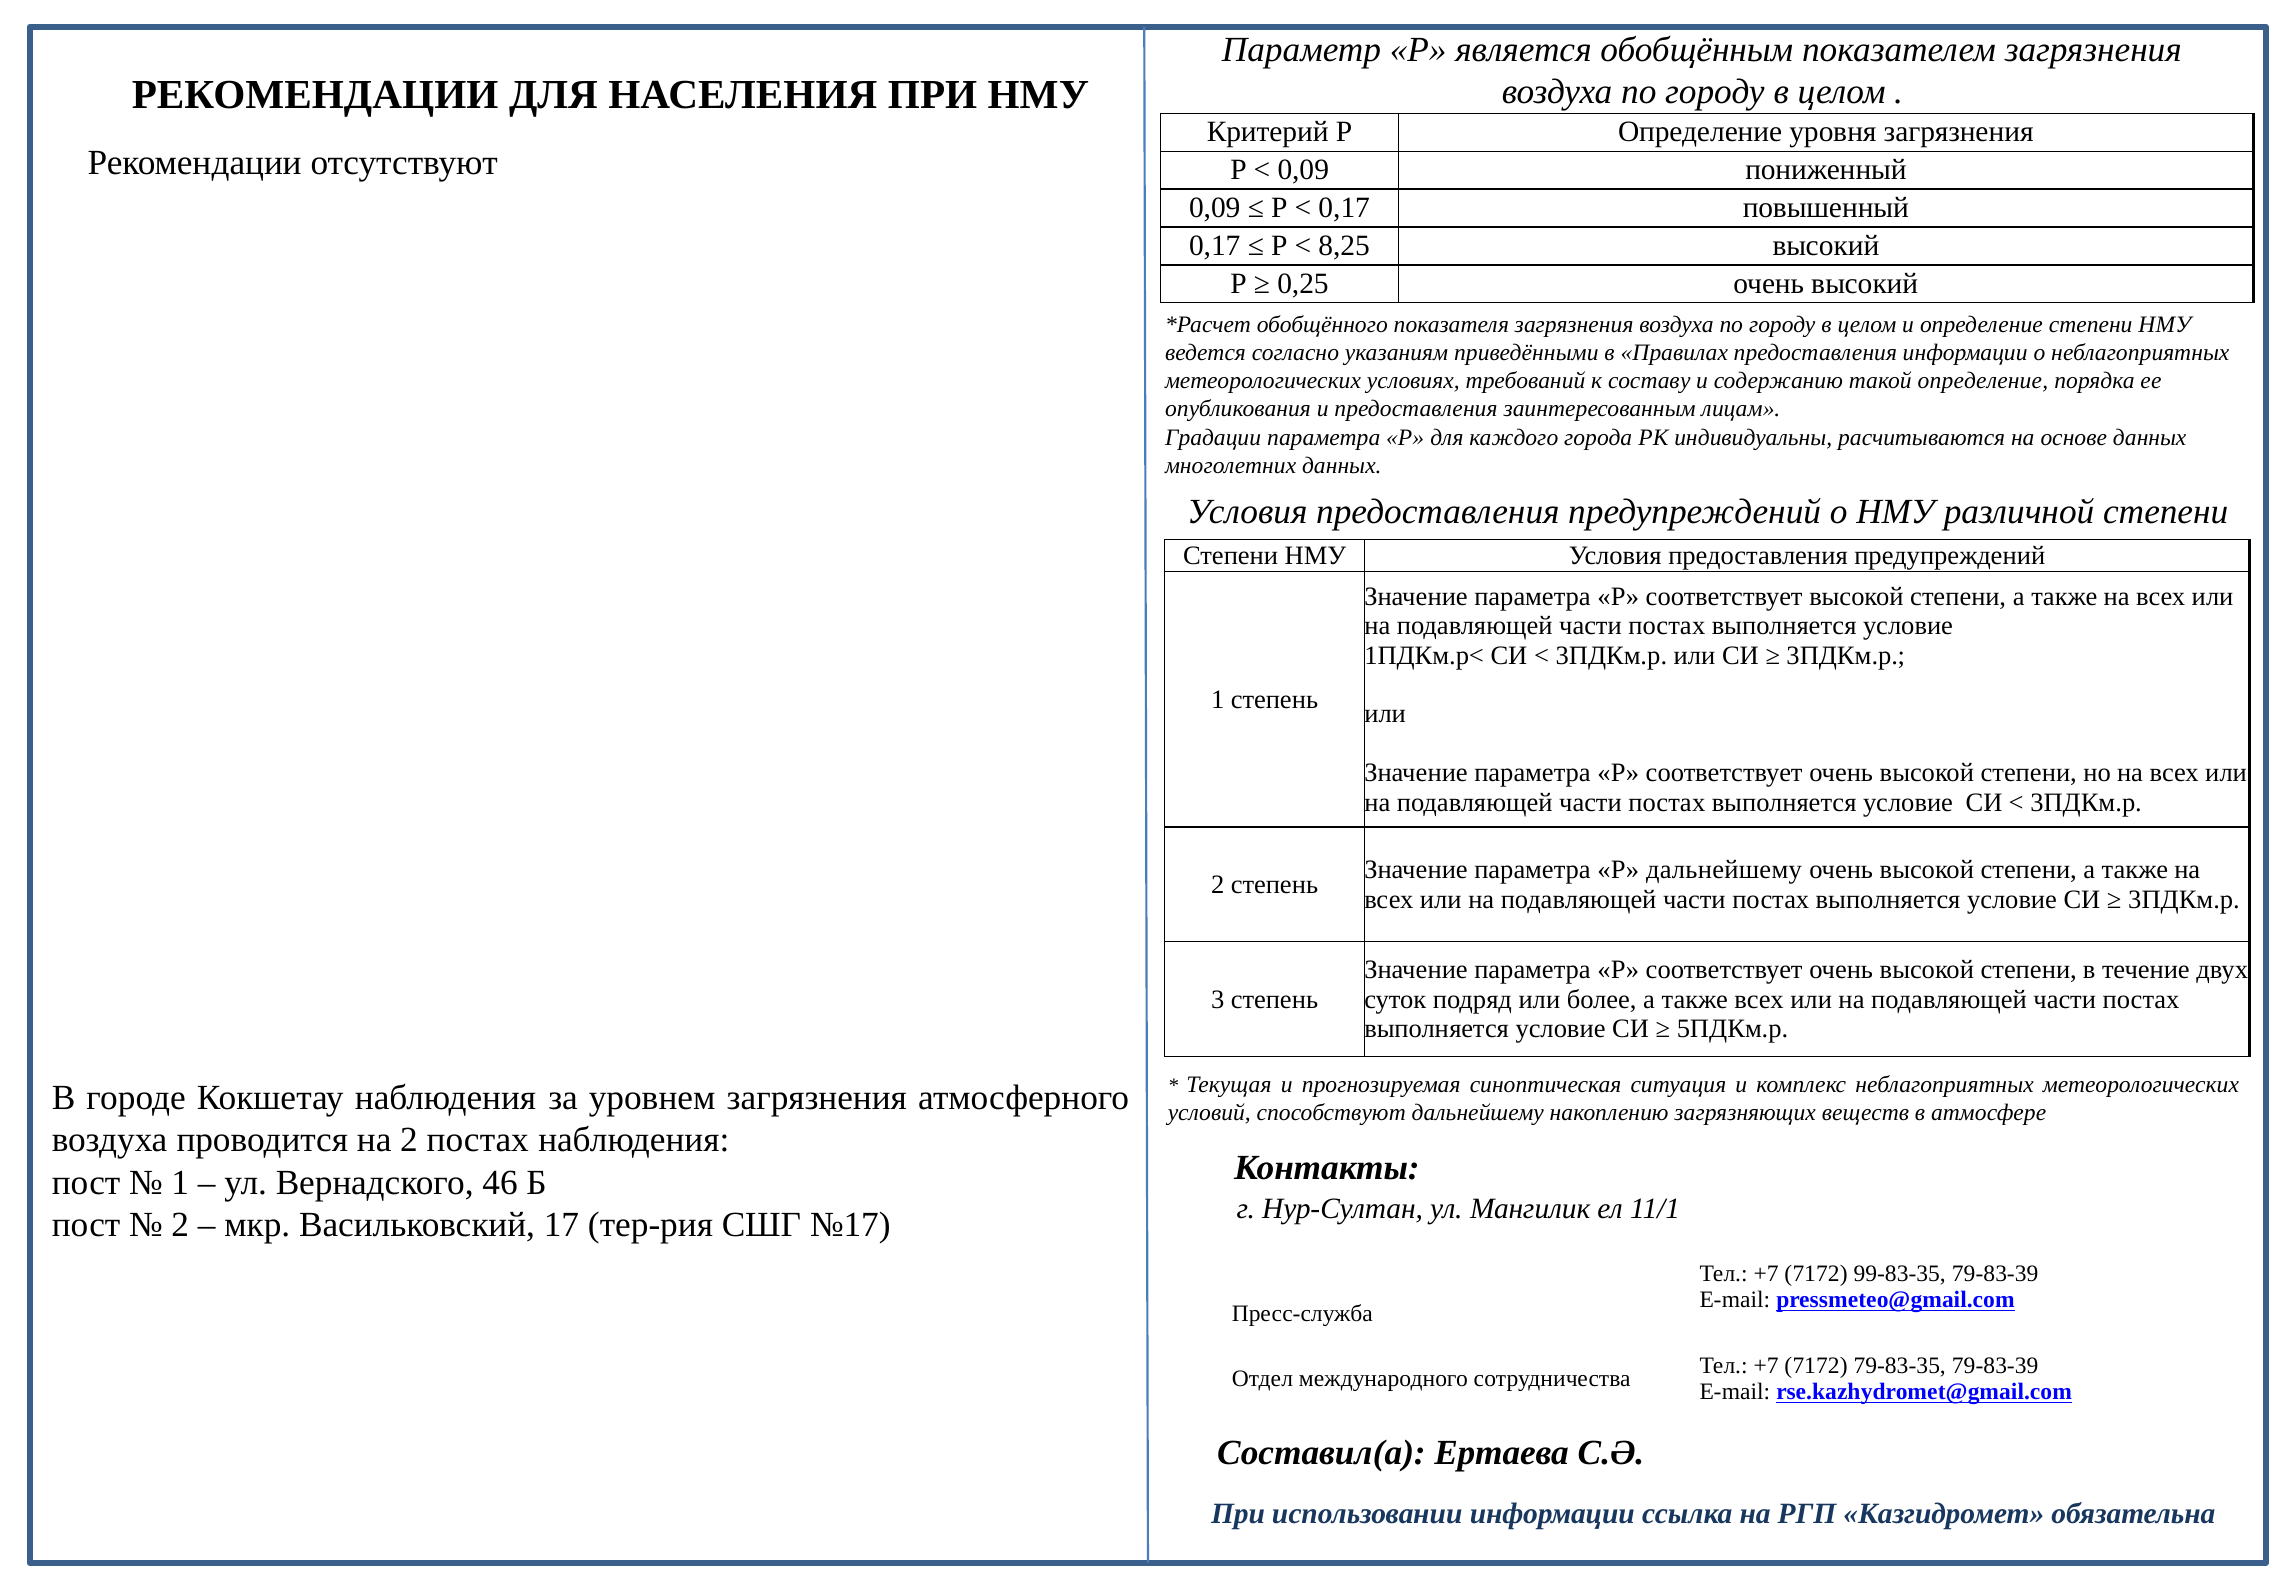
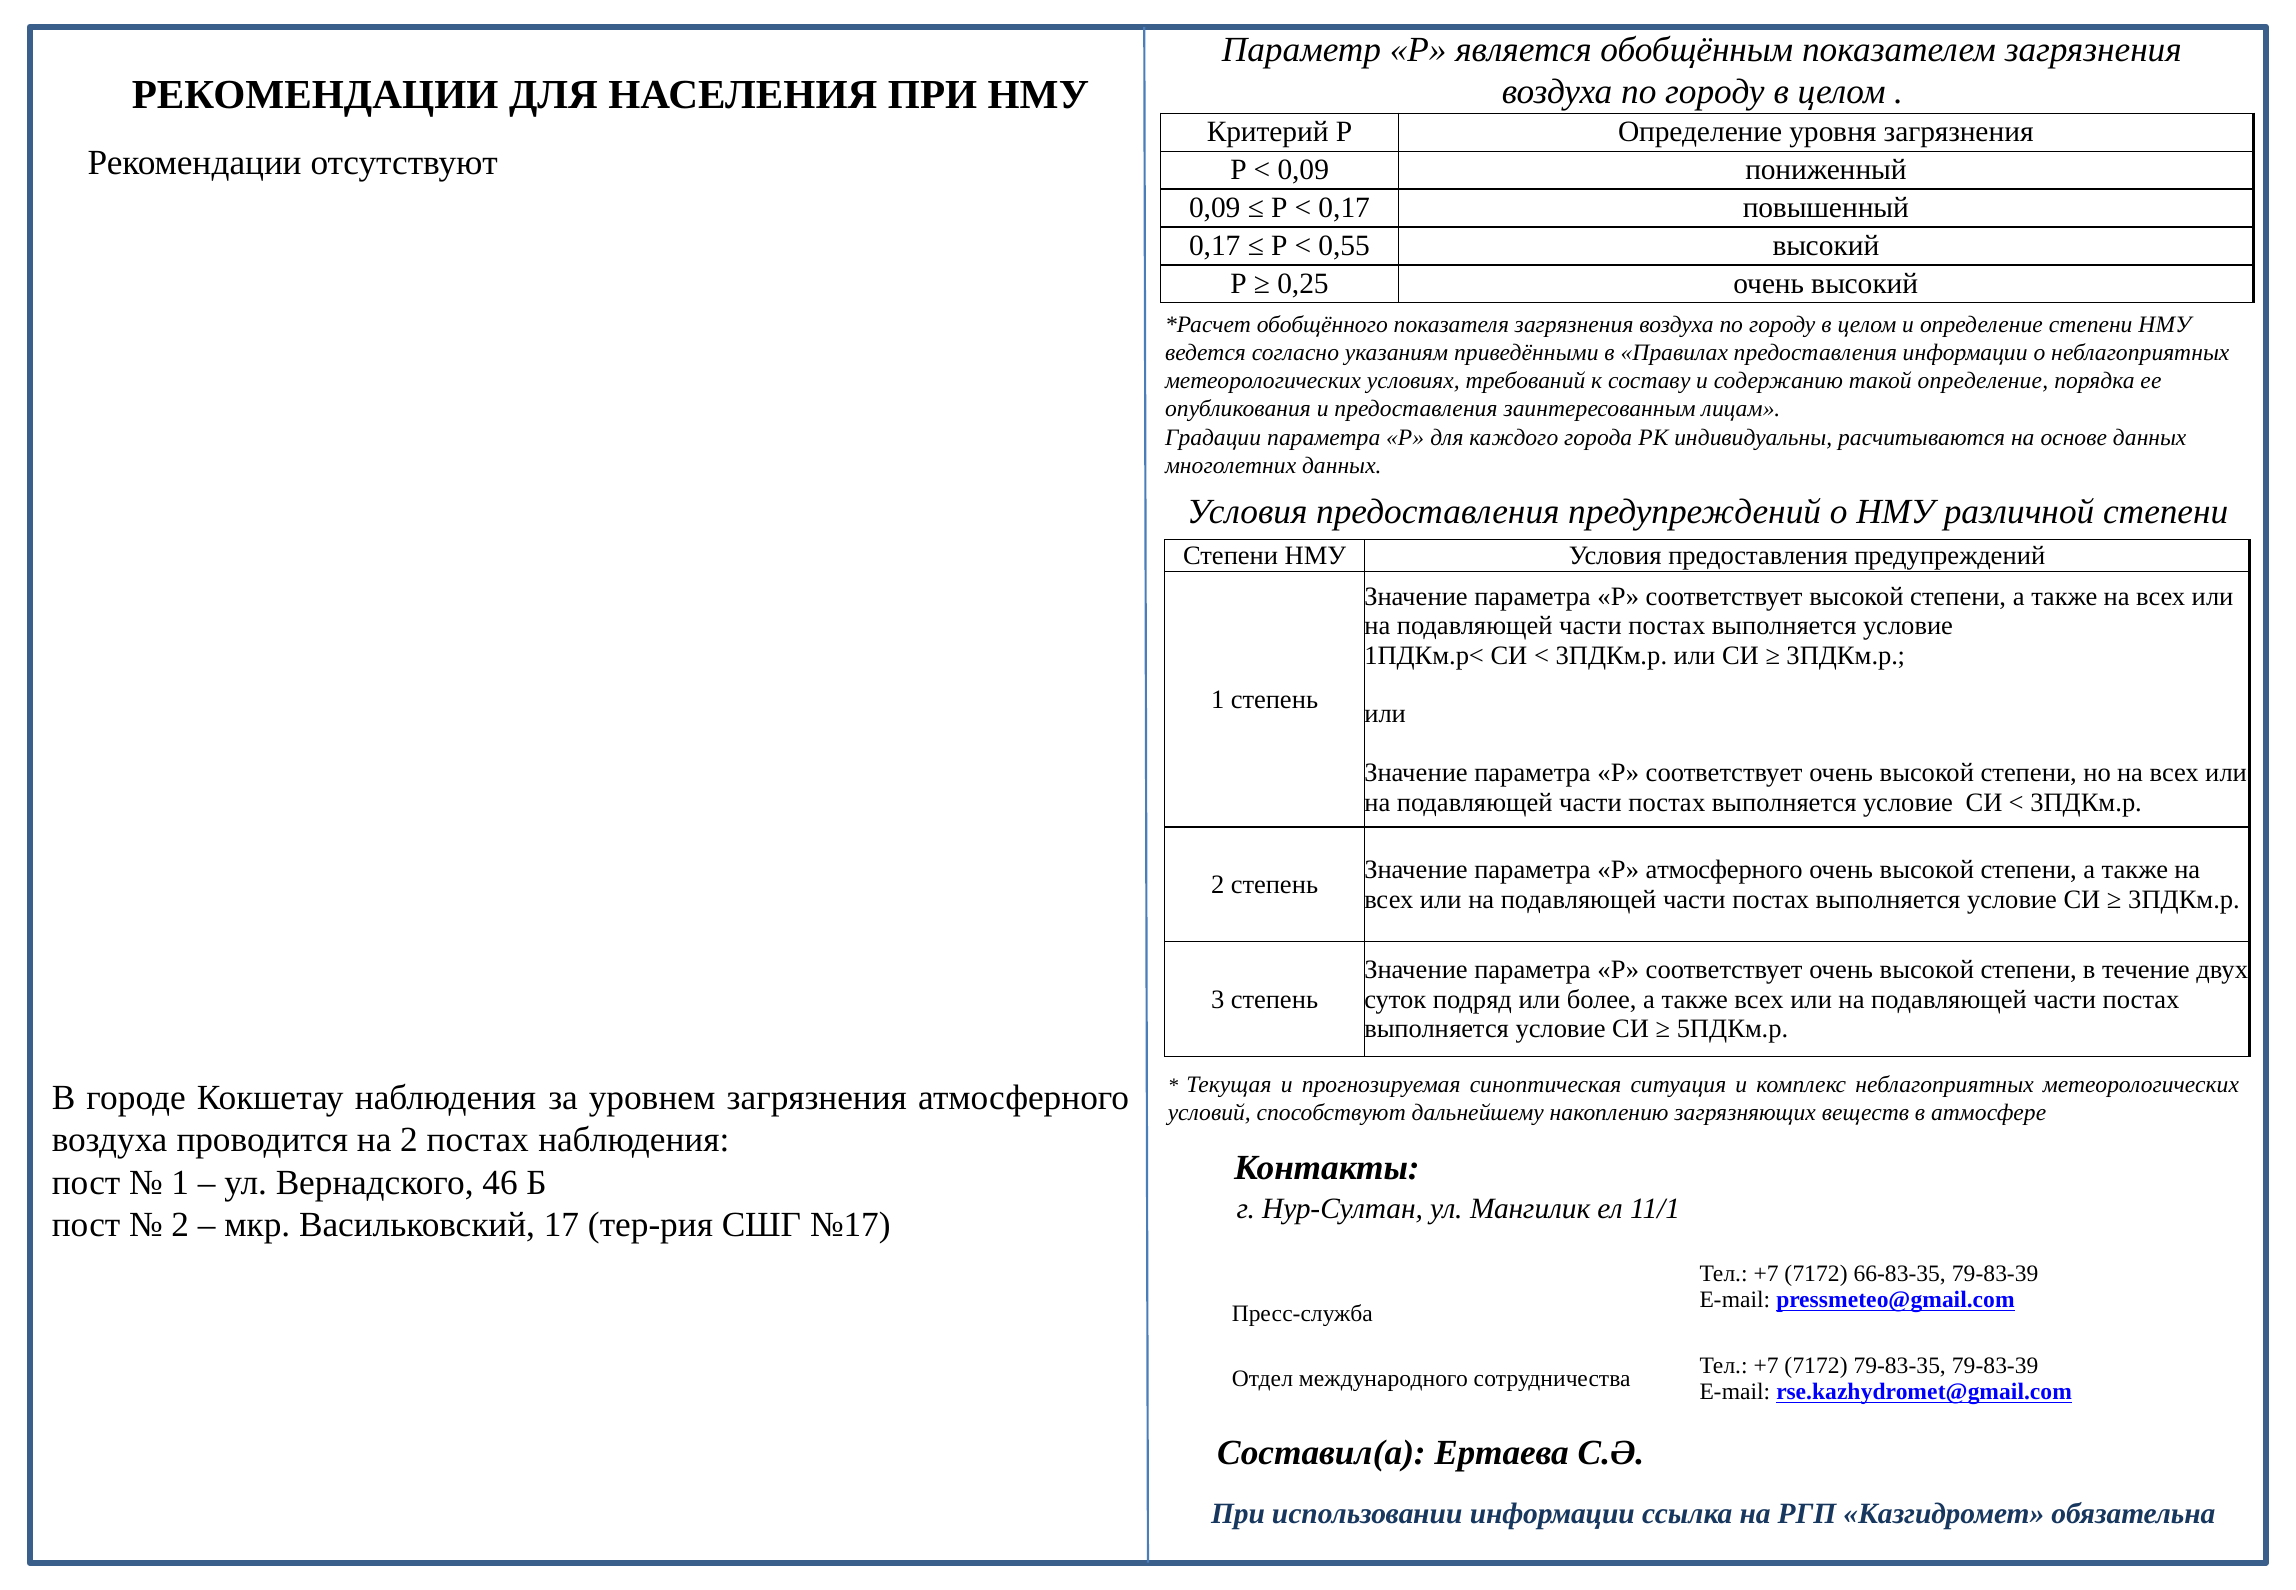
8,25: 8,25 -> 0,55
Р дальнейшему: дальнейшему -> атмосферного
99-83-35: 99-83-35 -> 66-83-35
